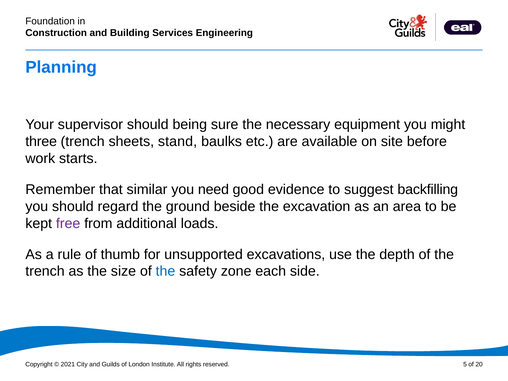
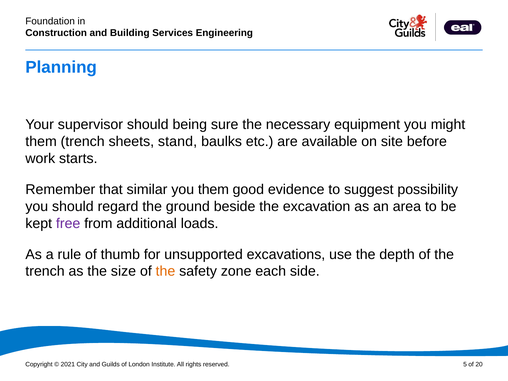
three at (41, 141): three -> them
you need: need -> them
backfilling: backfilling -> possibility
the at (165, 271) colour: blue -> orange
